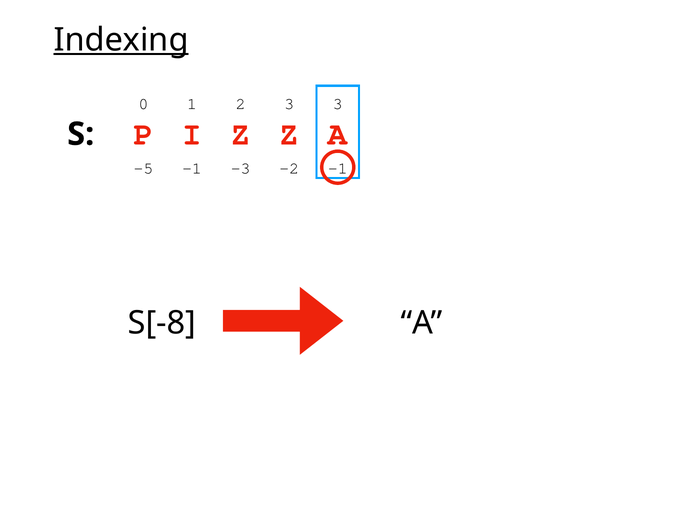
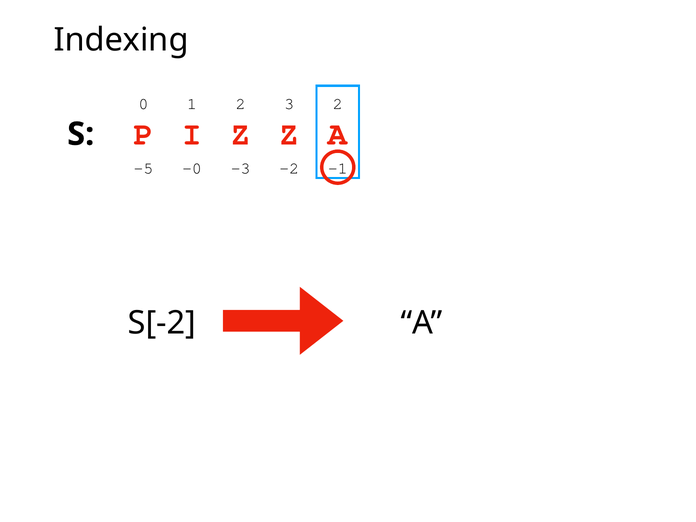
Indexing underline: present -> none
3 3: 3 -> 2
-5 -1: -1 -> -0
S[-8: S[-8 -> S[-2
